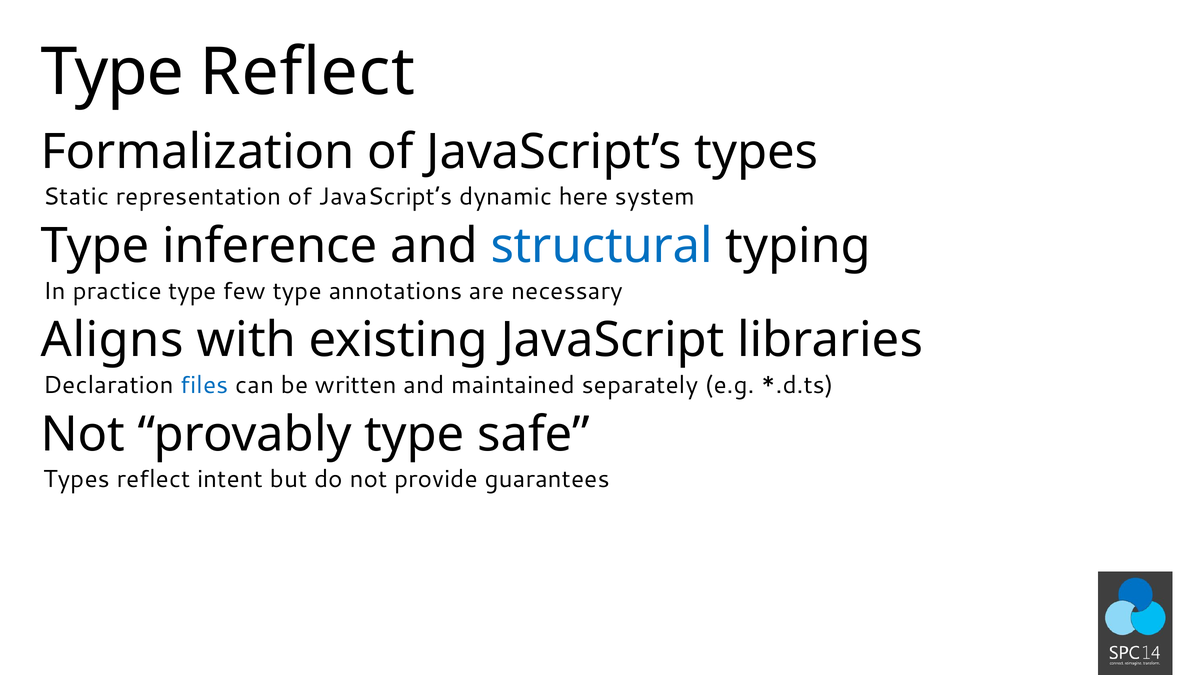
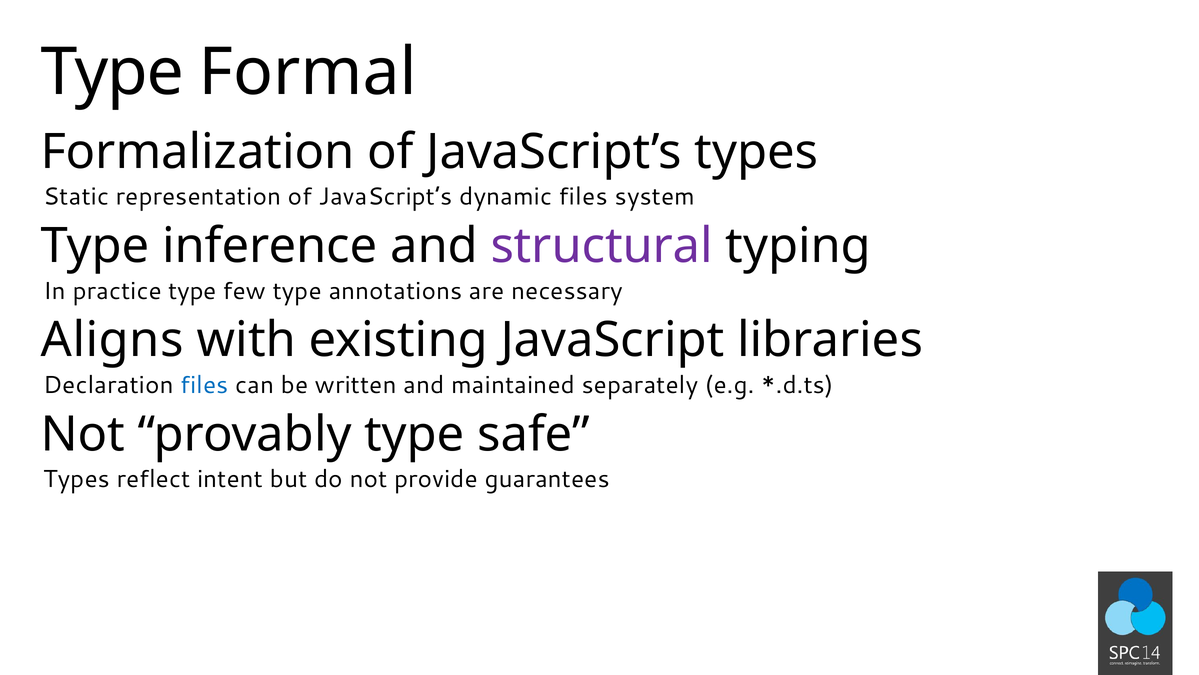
Type Reflect: Reflect -> Formal
dynamic here: here -> files
structural colour: blue -> purple
